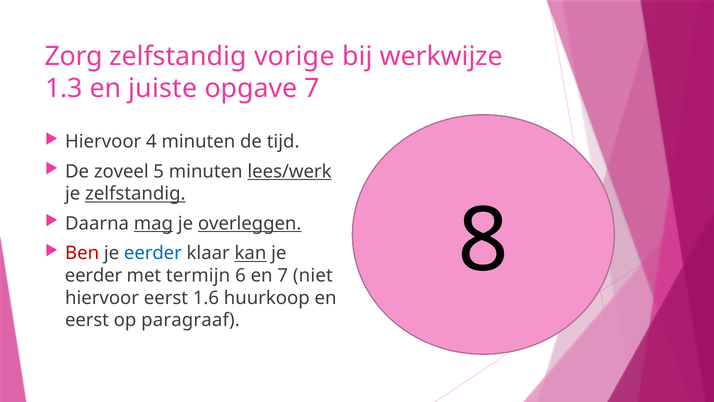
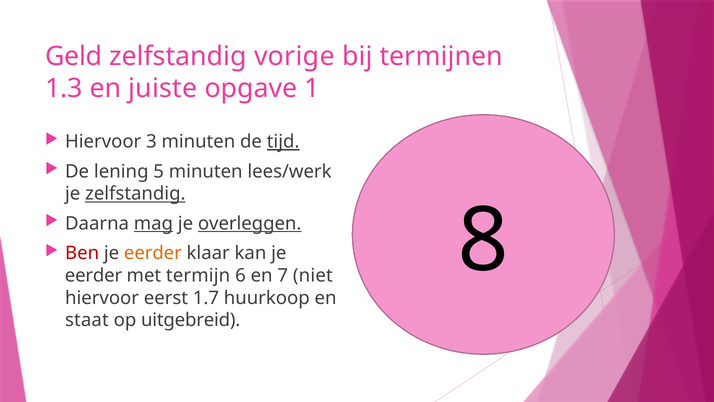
Zorg: Zorg -> Geld
werkwijze: werkwijze -> termijnen
opgave 7: 7 -> 1
4: 4 -> 3
tijd underline: none -> present
zoveel: zoveel -> lening
lees/werk underline: present -> none
eerder at (153, 253) colour: blue -> orange
kan underline: present -> none
1.6: 1.6 -> 1.7
eerst at (87, 320): eerst -> staat
paragraaf: paragraaf -> uitgebreid
